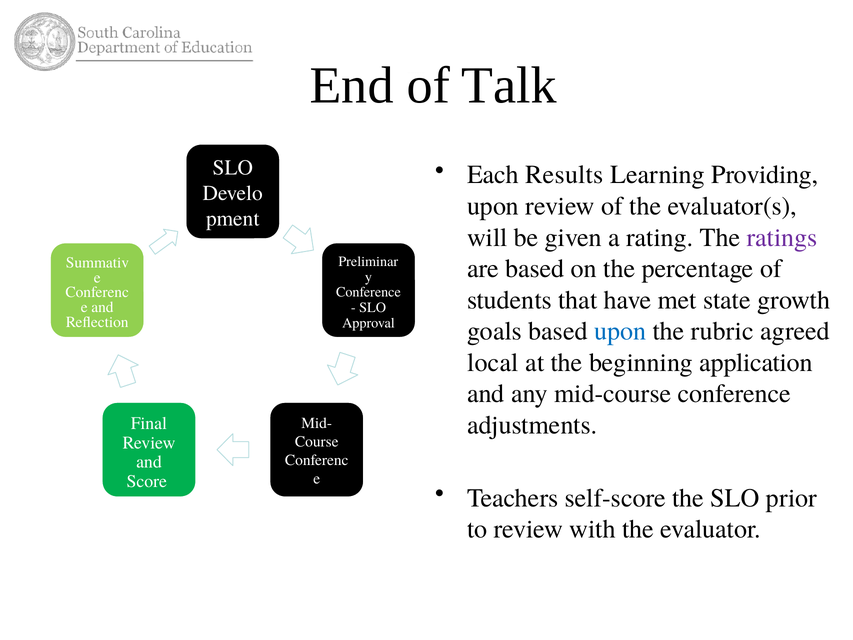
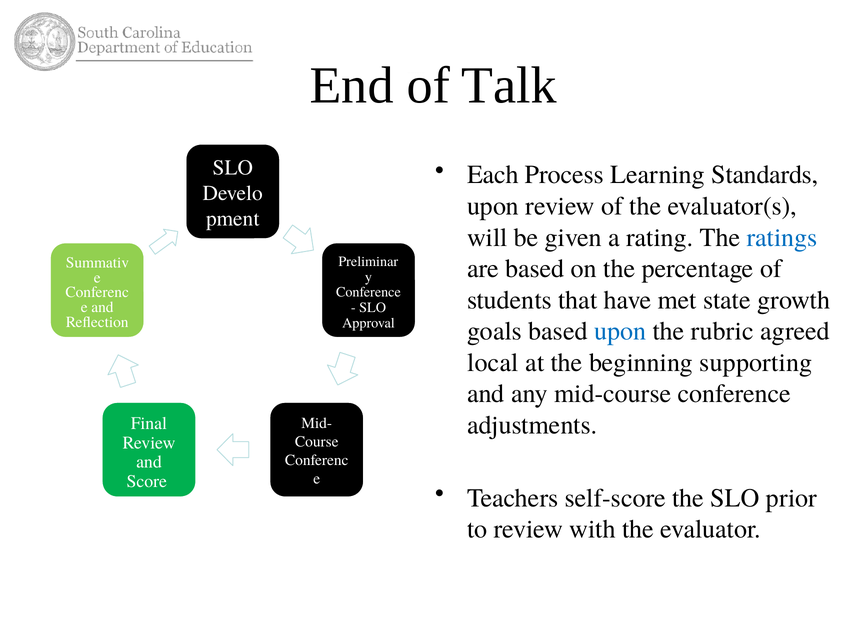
Results: Results -> Process
Providing: Providing -> Standards
ratings colour: purple -> blue
application: application -> supporting
